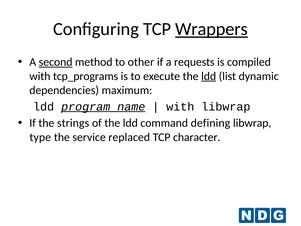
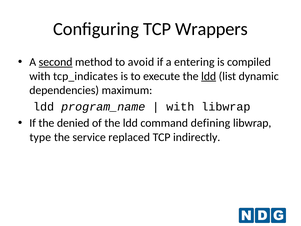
Wrappers underline: present -> none
other: other -> avoid
requests: requests -> entering
tcp_programs: tcp_programs -> tcp_indicates
program_name underline: present -> none
strings: strings -> denied
character: character -> indirectly
